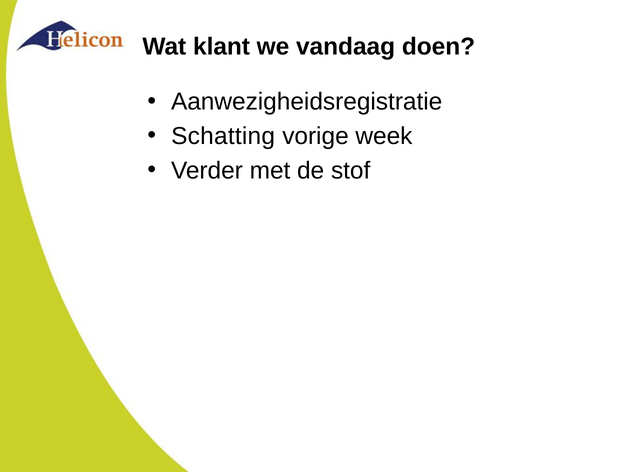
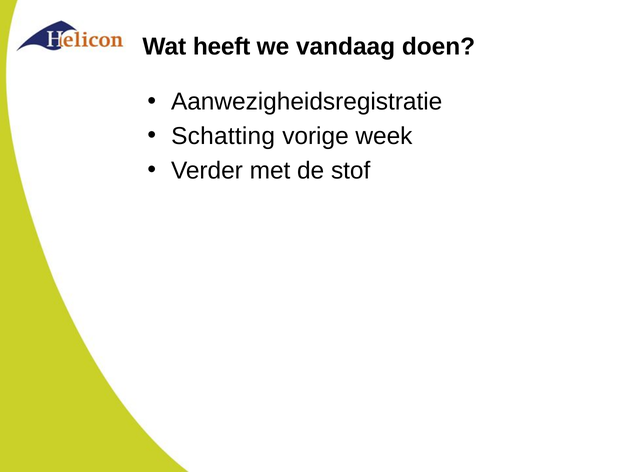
klant: klant -> heeft
